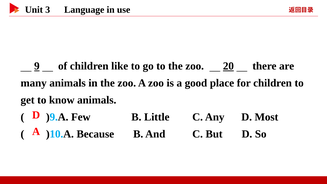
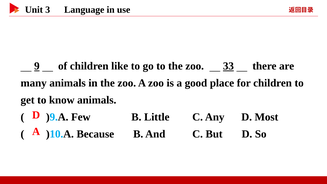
20: 20 -> 33
